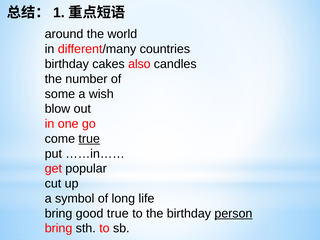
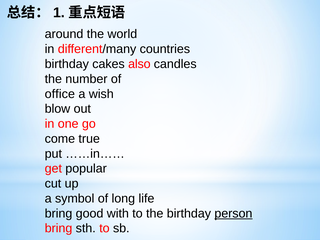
some: some -> office
true at (89, 139) underline: present -> none
good true: true -> with
